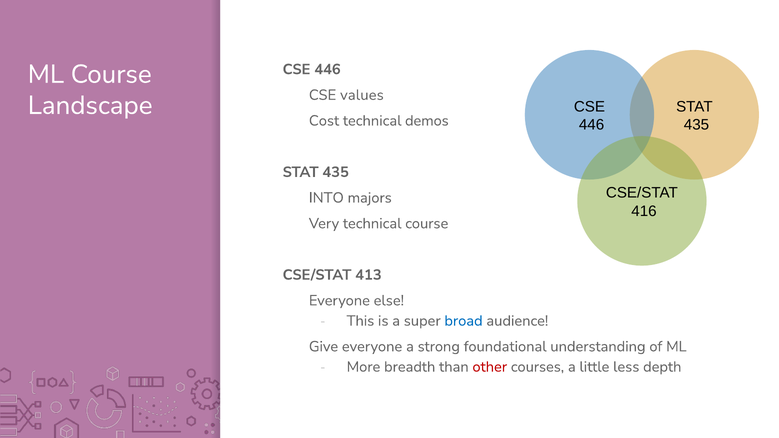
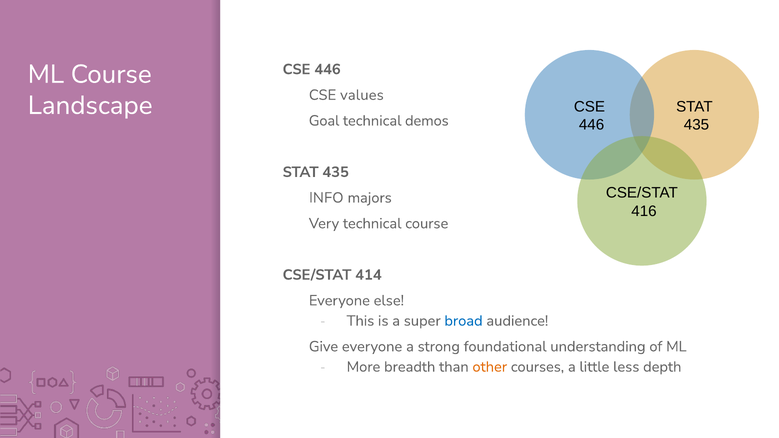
Cost: Cost -> Goal
INTO: INTO -> INFO
413: 413 -> 414
other colour: red -> orange
